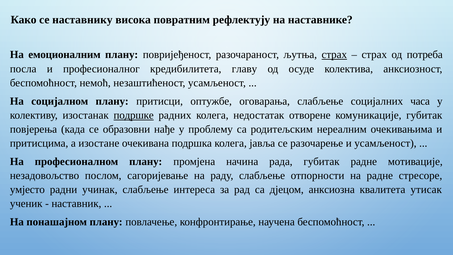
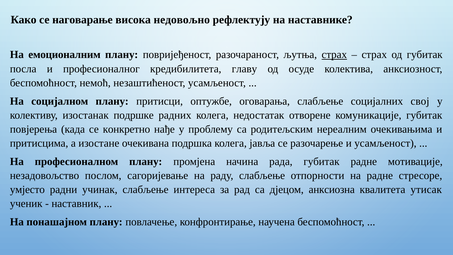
наставнику: наставнику -> наговарање
повратним: повратним -> недовољно
од потреба: потреба -> губитак
часа: часа -> свој
подршке underline: present -> none
образовни: образовни -> конкретно
